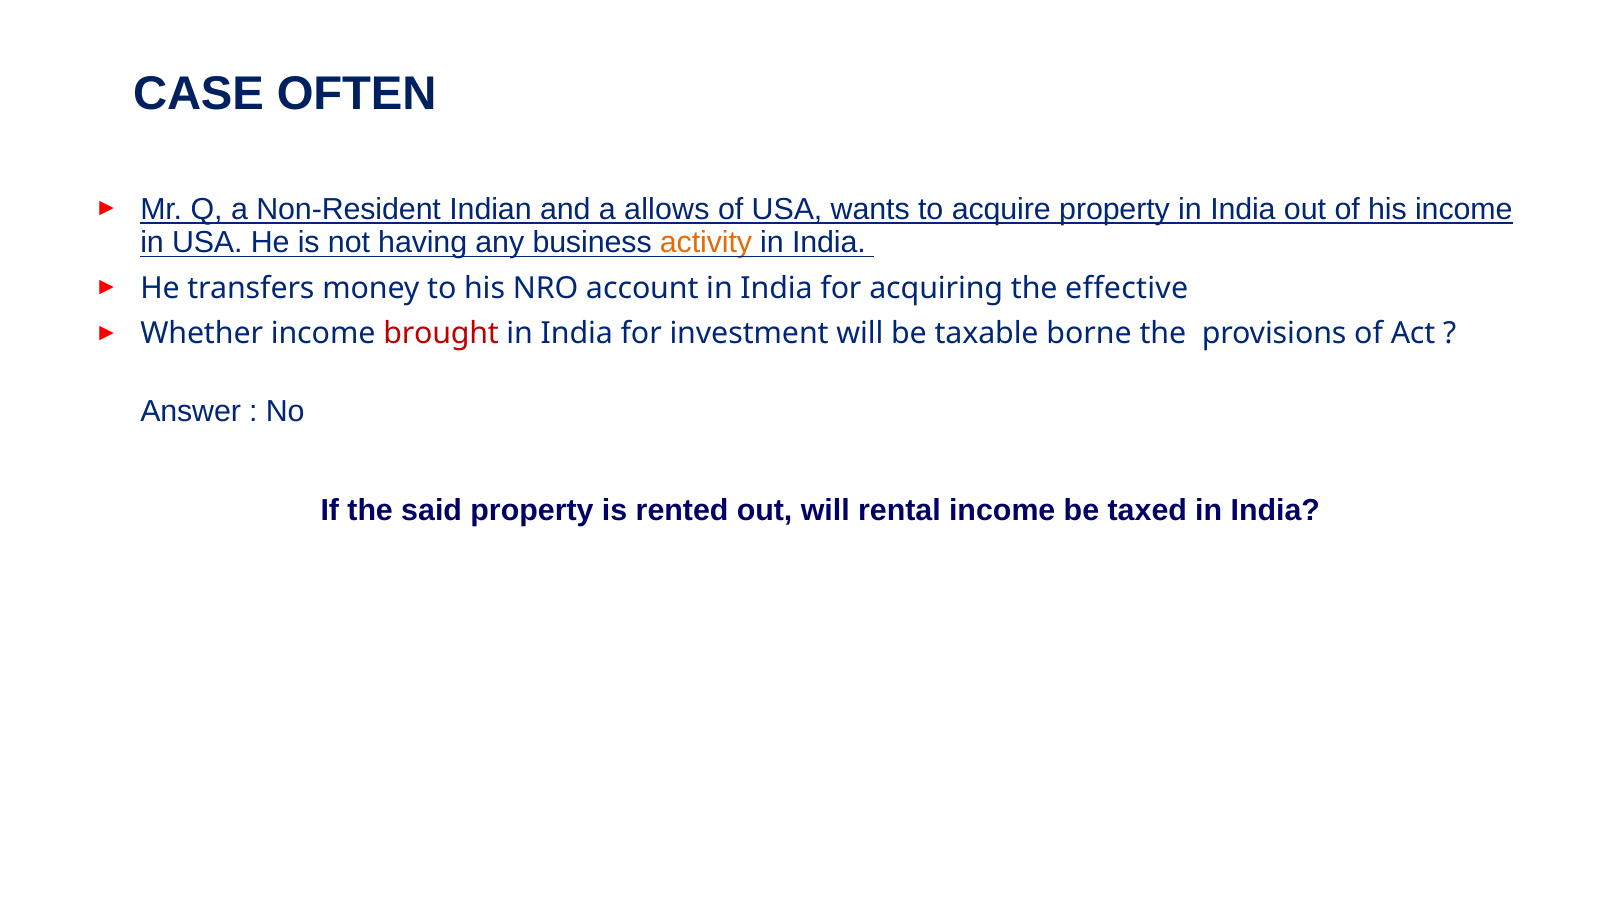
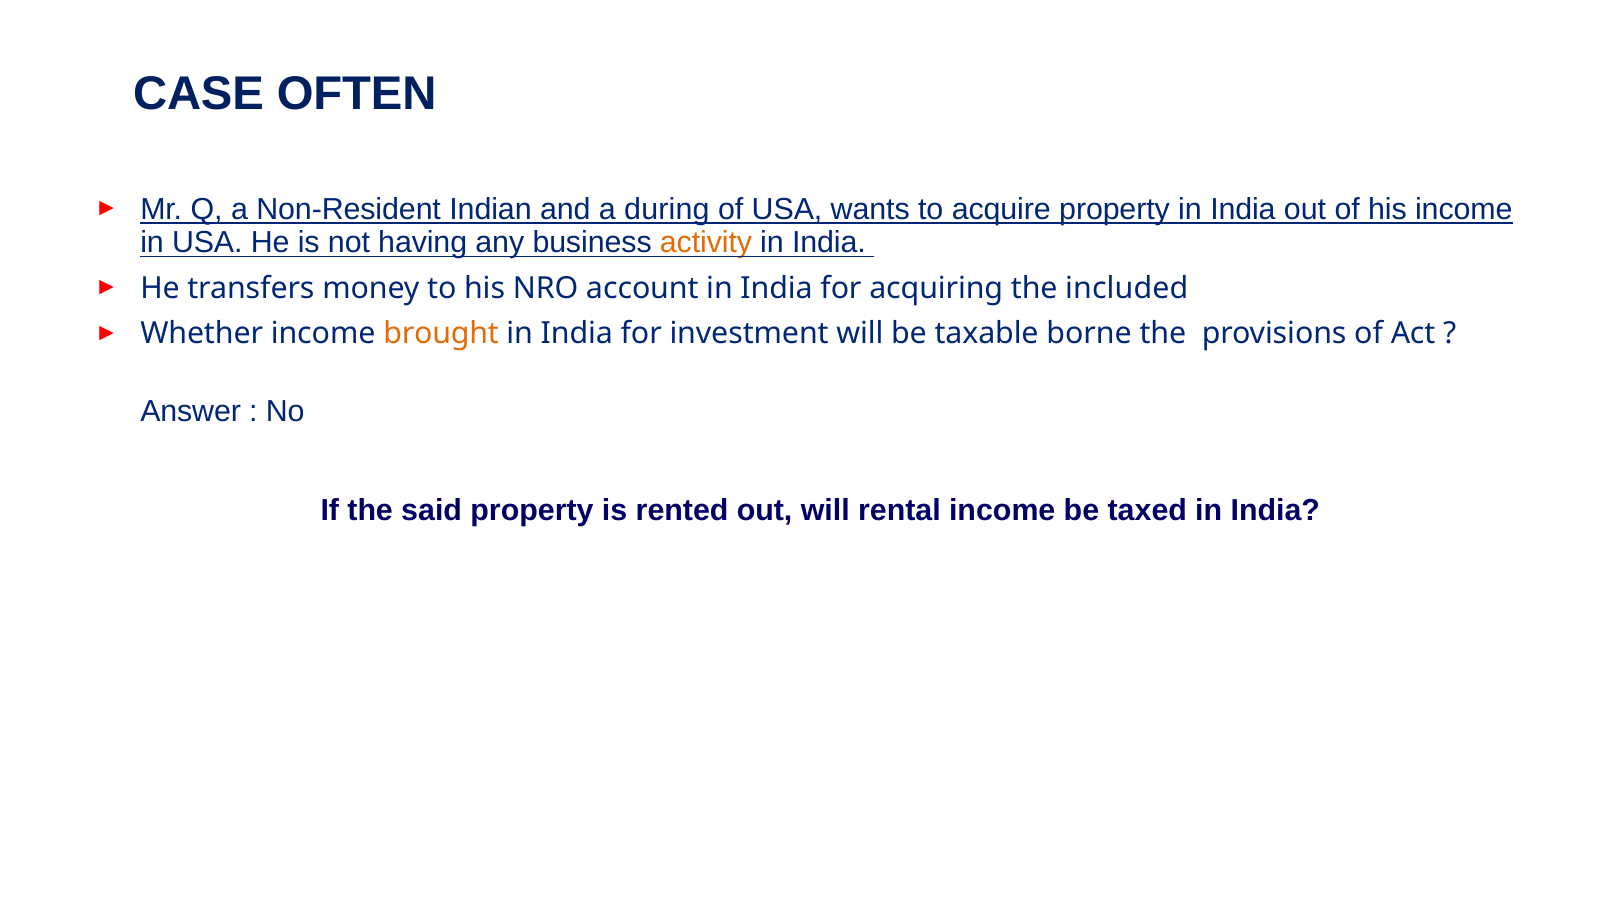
allows: allows -> during
effective: effective -> included
brought colour: red -> orange
